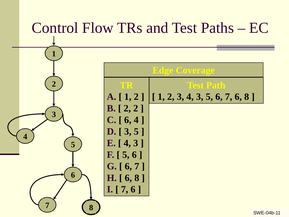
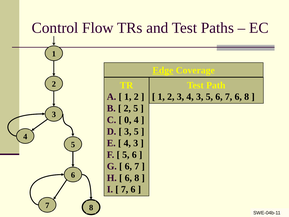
Edge underline: none -> present
2 2: 2 -> 5
6 at (128, 120): 6 -> 0
